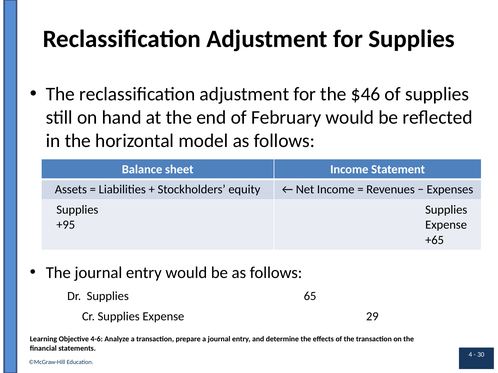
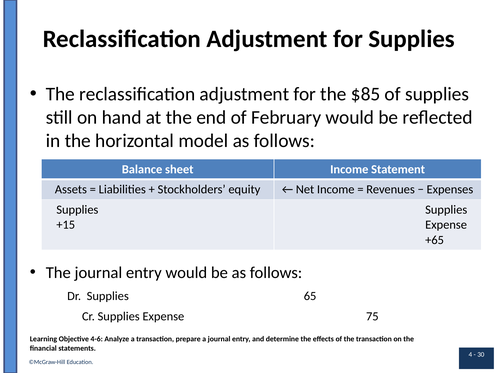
$46: $46 -> $85
+95: +95 -> +15
29: 29 -> 75
